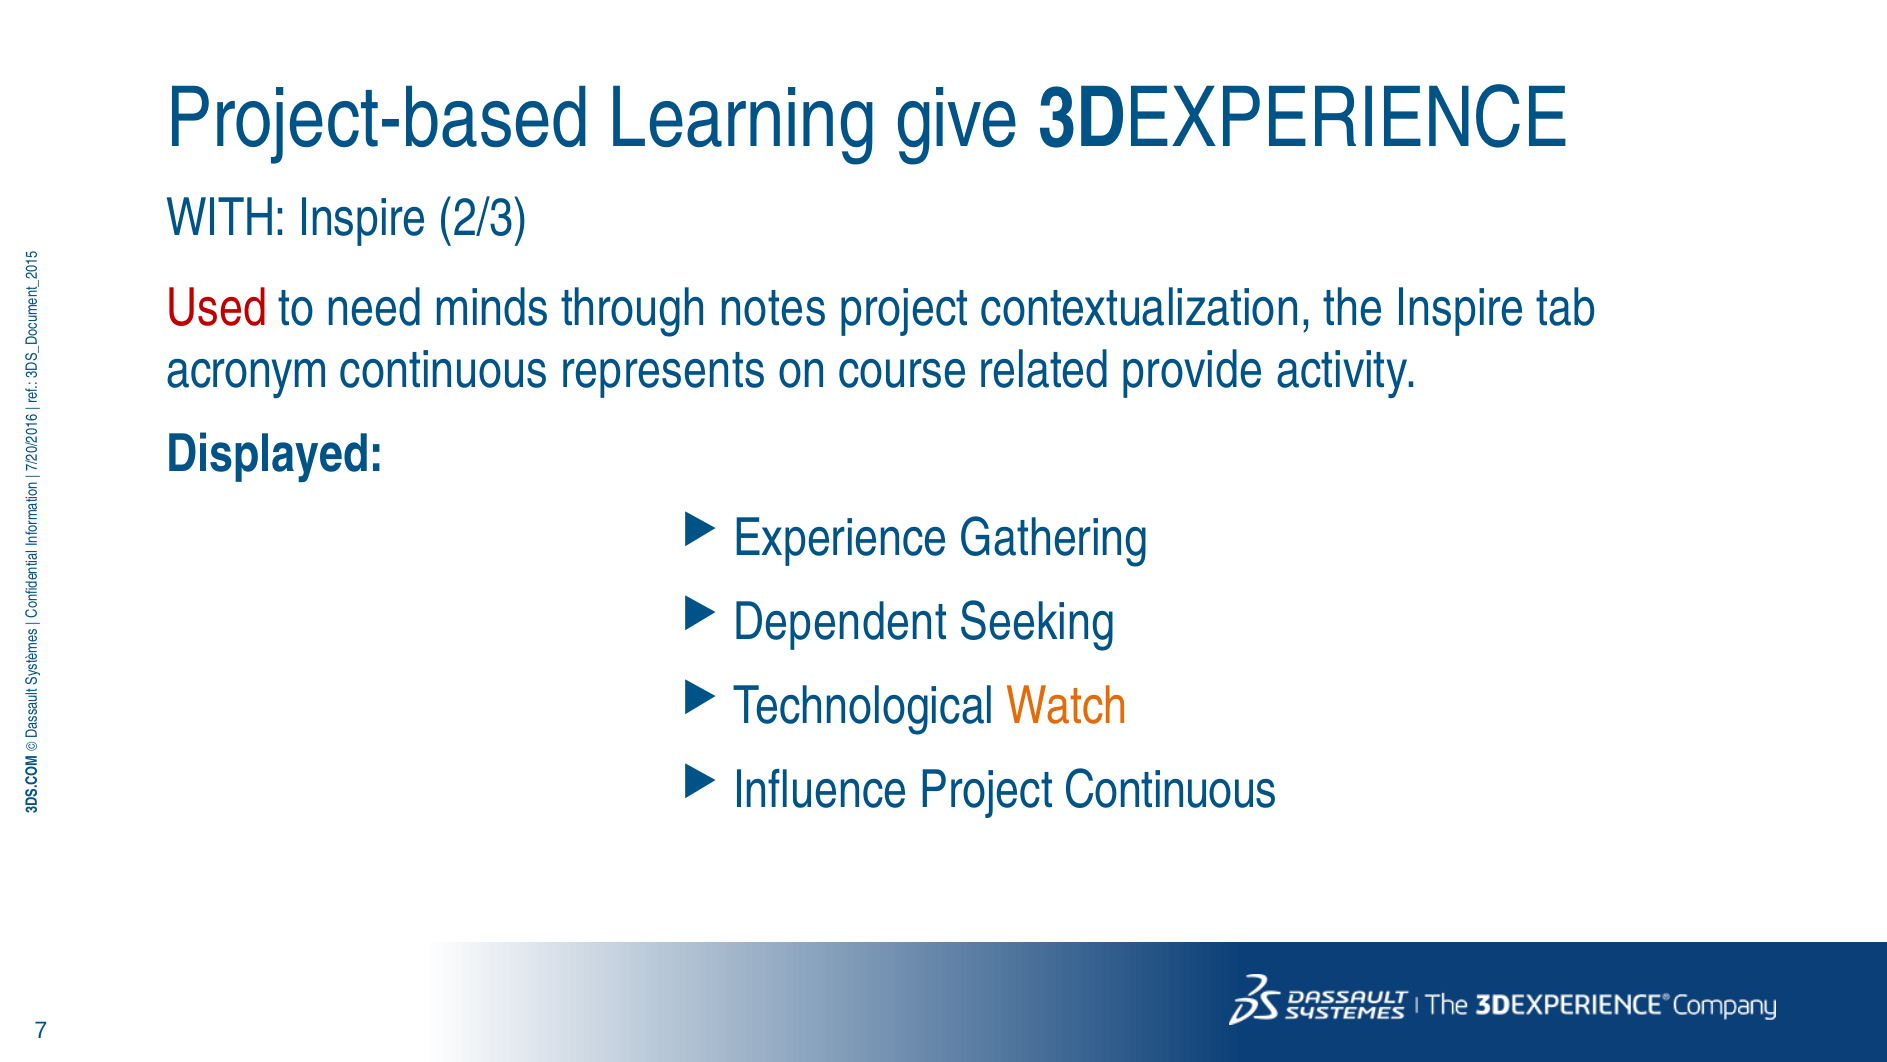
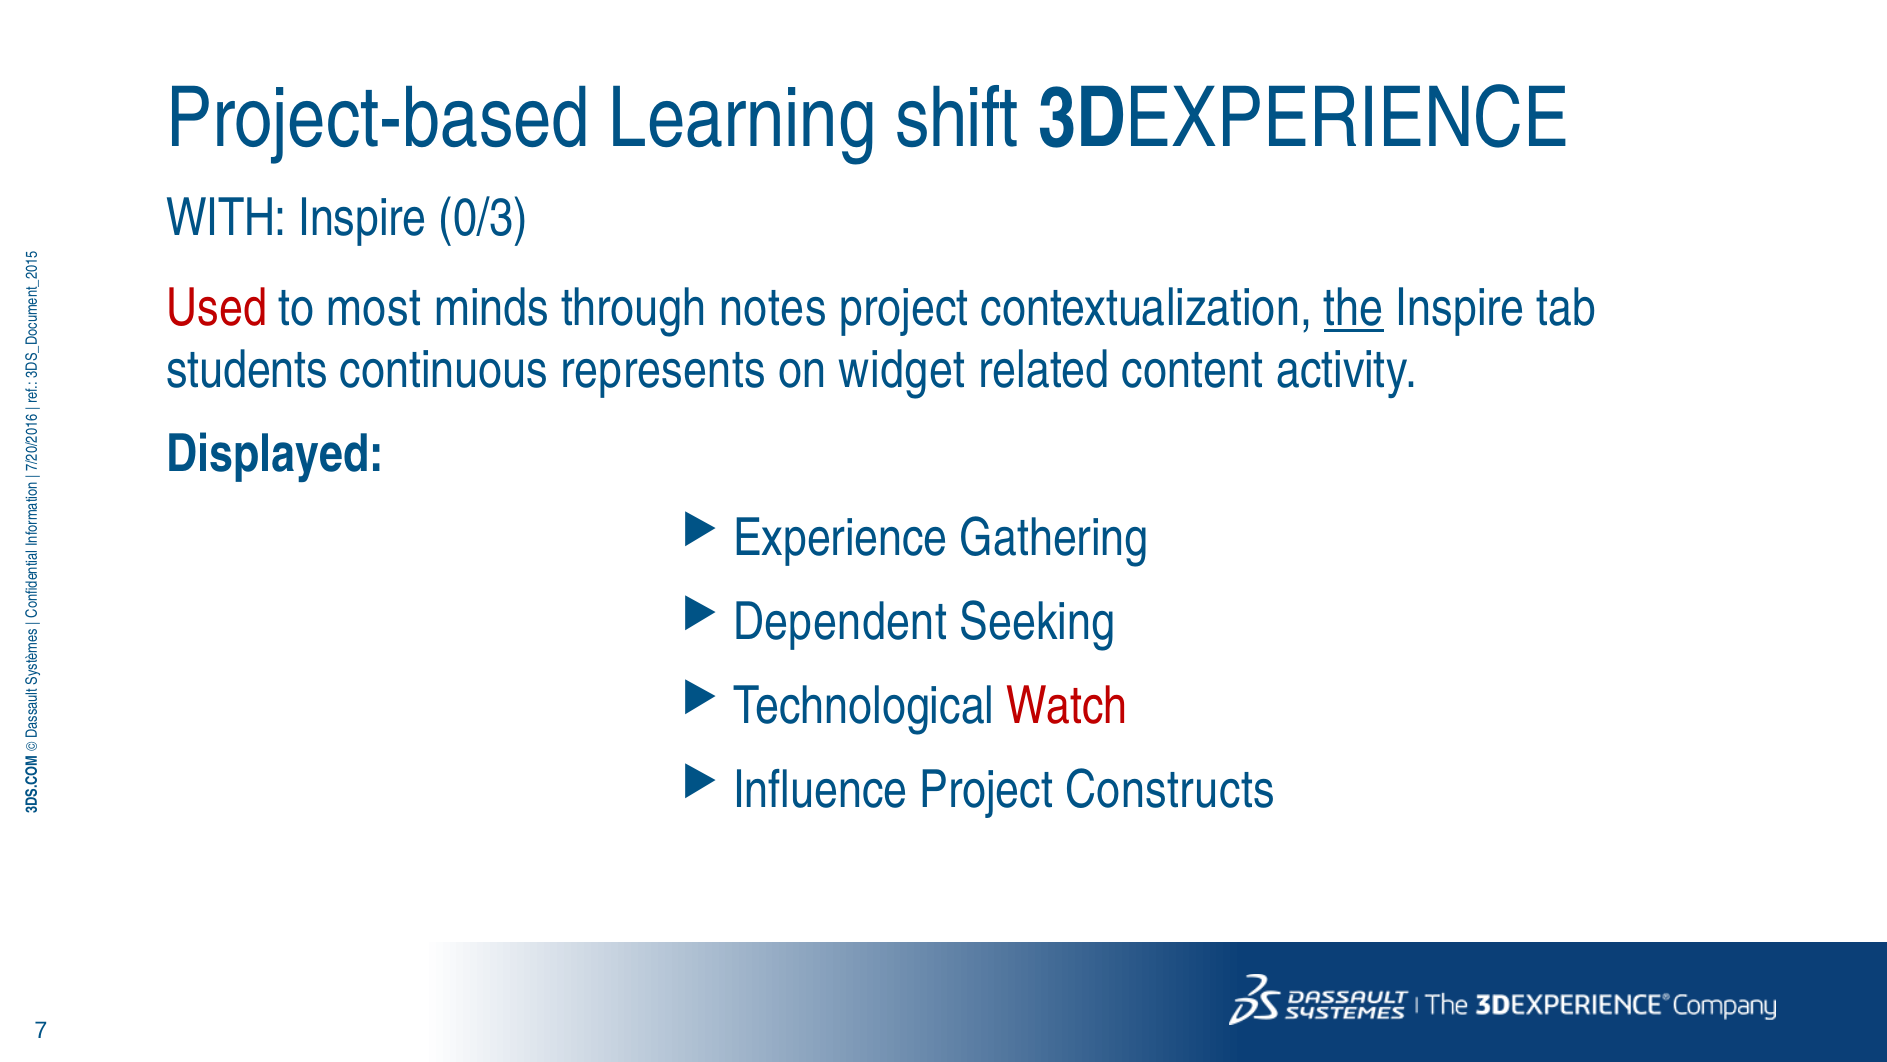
give: give -> shift
2/3: 2/3 -> 0/3
need: need -> most
the underline: none -> present
acronym: acronym -> students
course: course -> widget
provide: provide -> content
Watch colour: orange -> red
Project Continuous: Continuous -> Constructs
